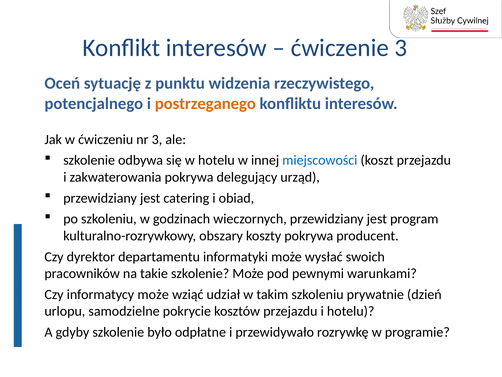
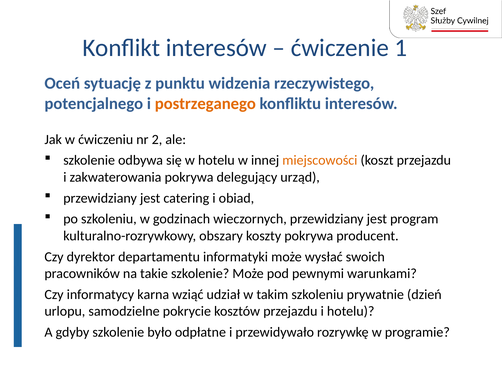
ćwiczenie 3: 3 -> 1
nr 3: 3 -> 2
miejscowości colour: blue -> orange
informatycy może: może -> karna
